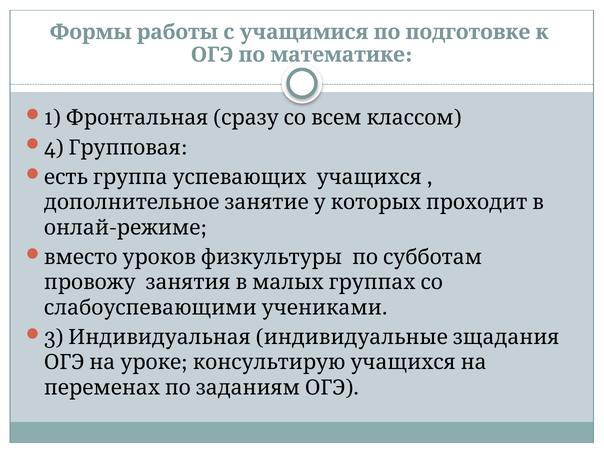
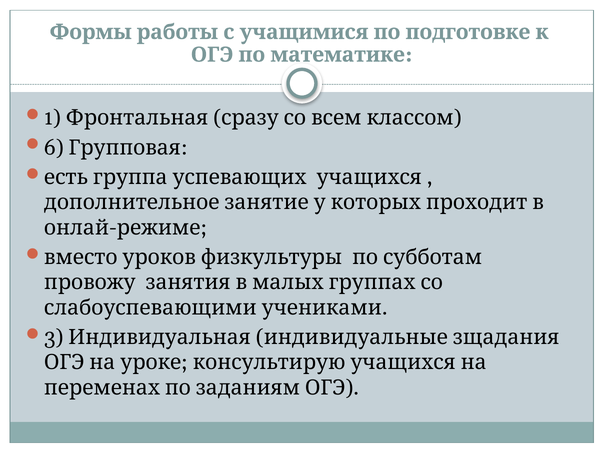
4: 4 -> 6
